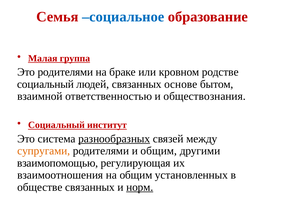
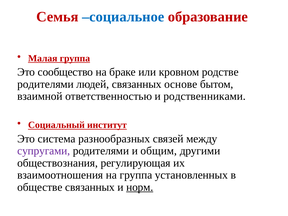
Это родителями: родителями -> сообщество
социальный at (45, 84): социальный -> родителями
обществознания: обществознания -> родственниками
разнообразных underline: present -> none
супругами colour: orange -> purple
взаимопомощью: взаимопомощью -> обществознания
на общим: общим -> группа
